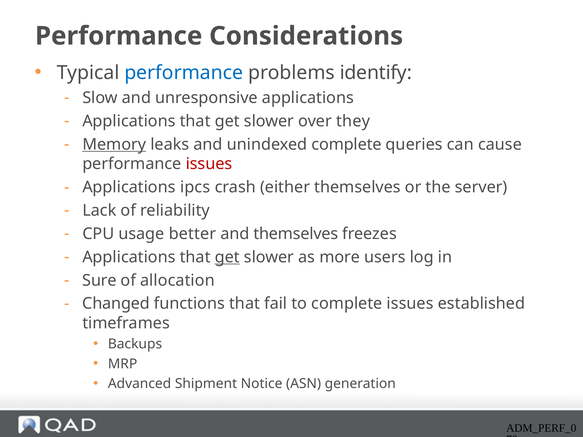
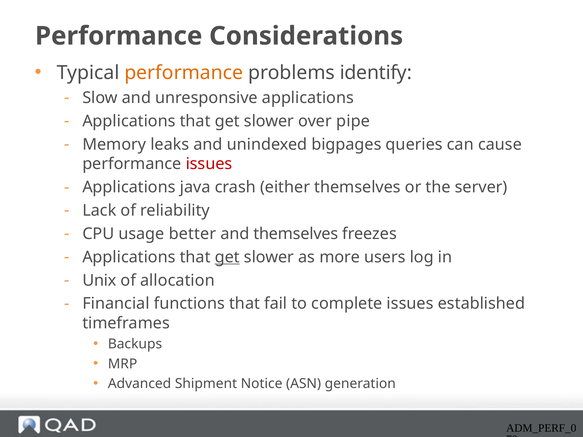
performance at (184, 73) colour: blue -> orange
they: they -> pipe
Memory underline: present -> none
unindexed complete: complete -> bigpages
ipcs: ipcs -> java
Sure: Sure -> Unix
Changed: Changed -> Financial
